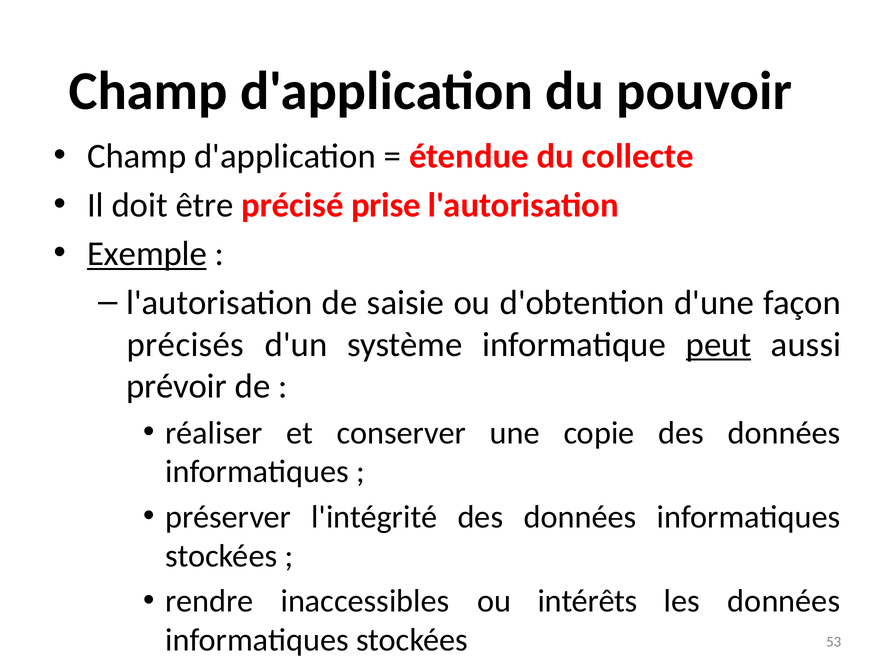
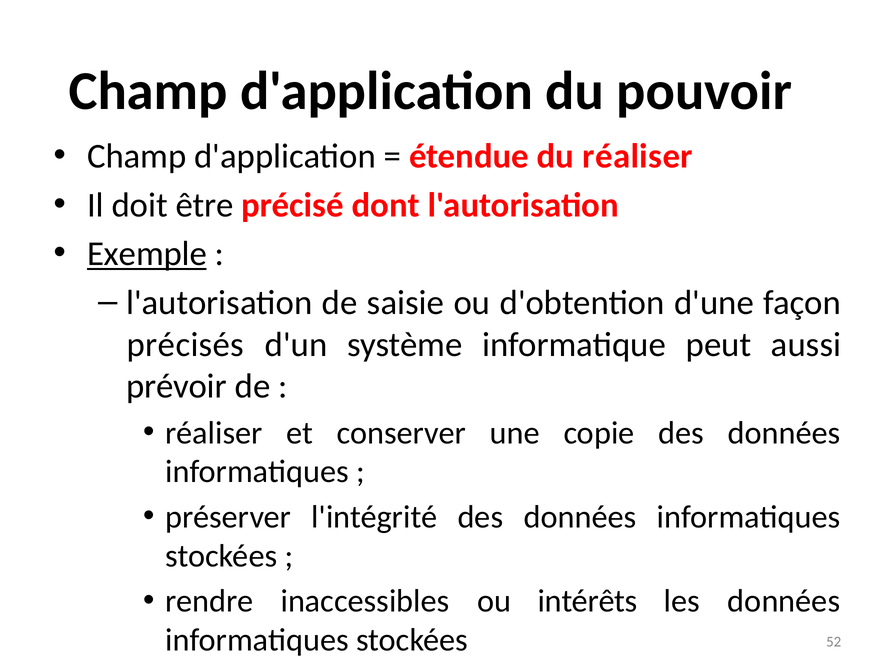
du collecte: collecte -> réaliser
prise: prise -> dont
peut underline: present -> none
53: 53 -> 52
